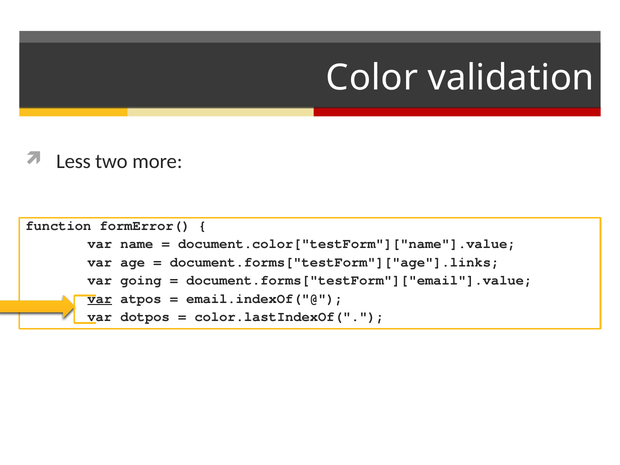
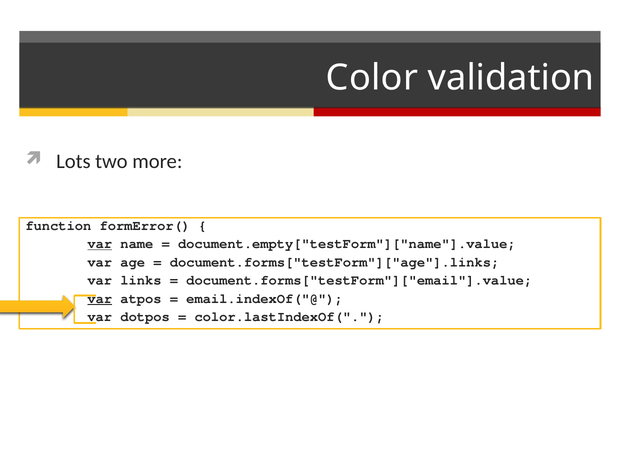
Less: Less -> Lots
var at (100, 244) underline: none -> present
document.color["testForm"]["name"].value: document.color["testForm"]["name"].value -> document.empty["testForm"]["name"].value
going: going -> links
